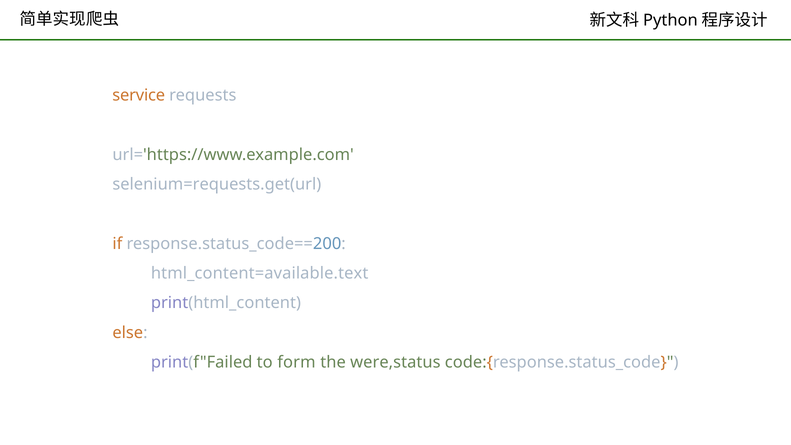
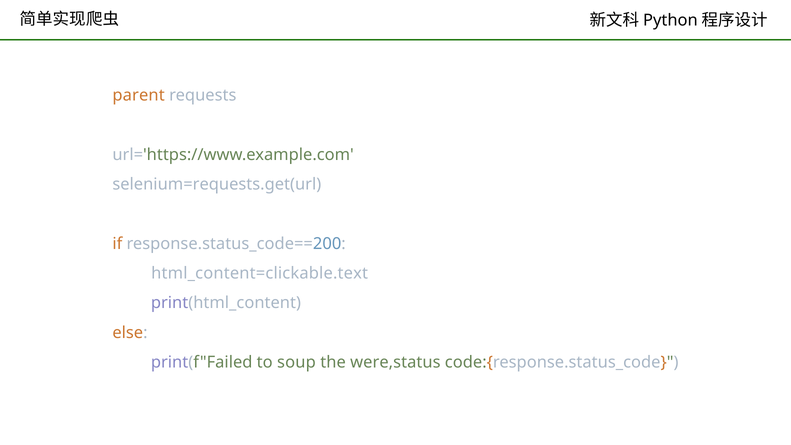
service: service -> parent
html_content=available.text: html_content=available.text -> html_content=clickable.text
form: form -> soup
